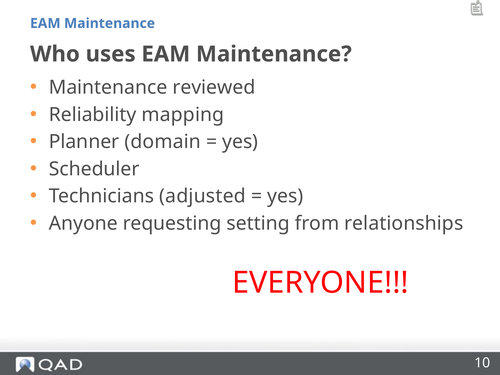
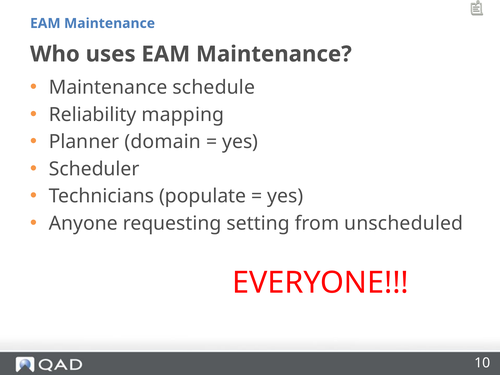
reviewed: reviewed -> schedule
adjusted: adjusted -> populate
relationships: relationships -> unscheduled
